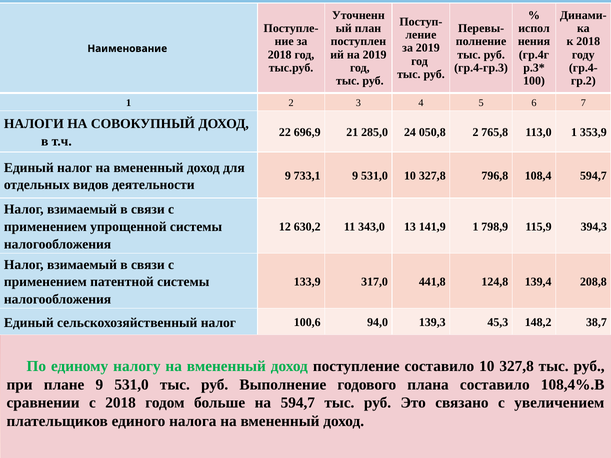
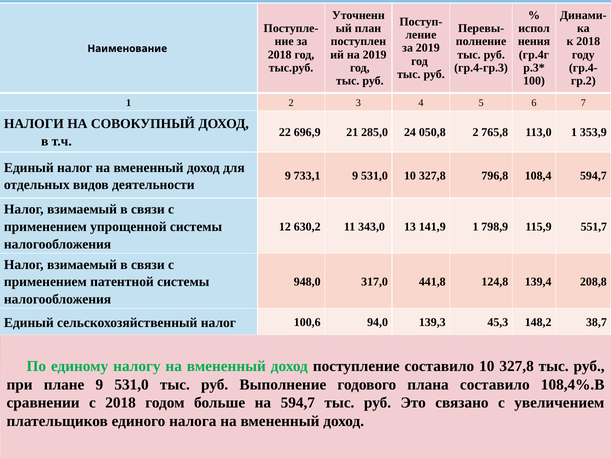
394,3: 394,3 -> 551,7
133,9: 133,9 -> 948,0
